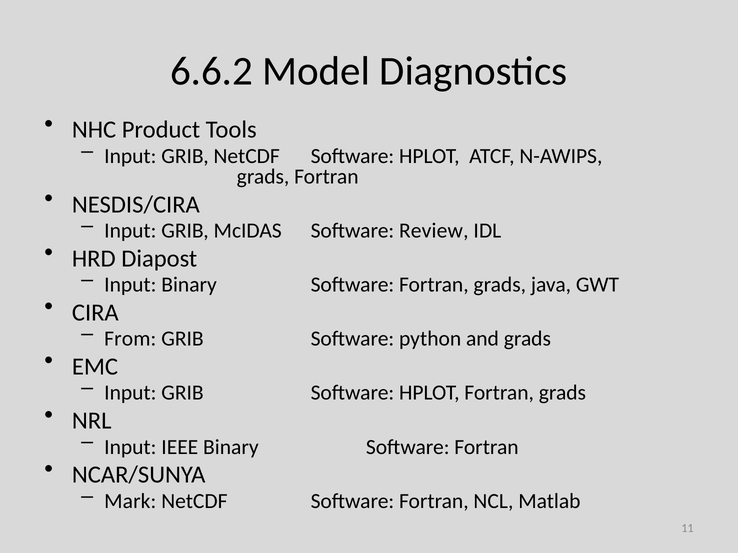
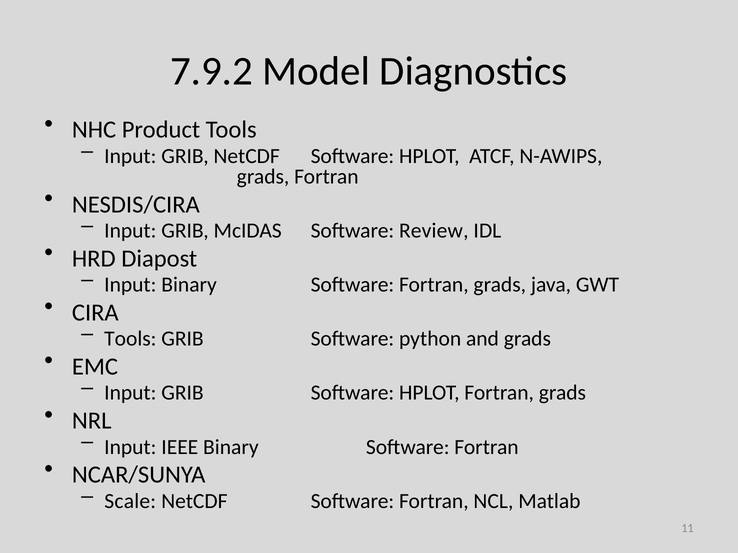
6.6.2: 6.6.2 -> 7.9.2
From at (130, 339): From -> Tools
Mark: Mark -> Scale
